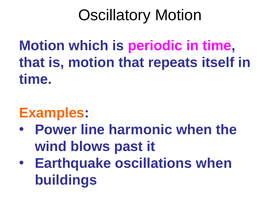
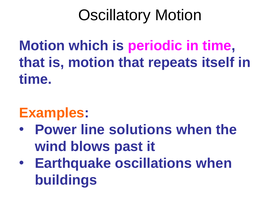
harmonic: harmonic -> solutions
